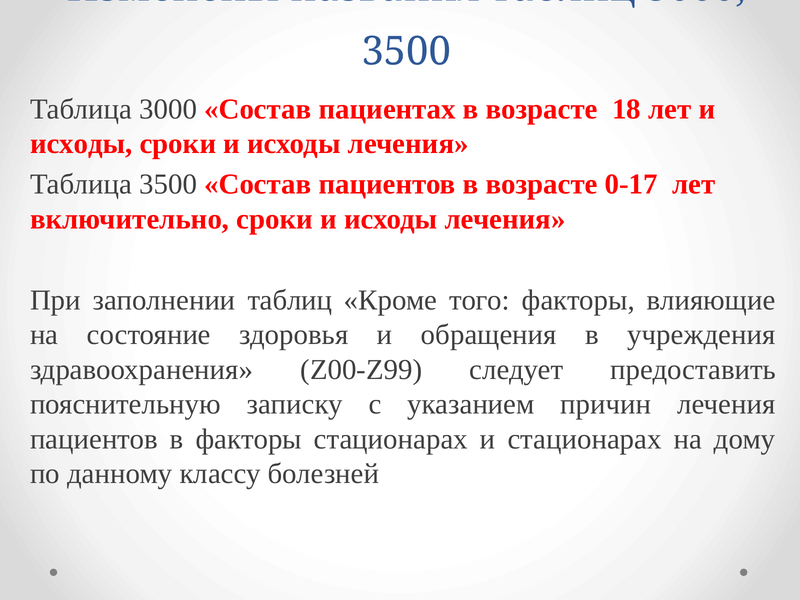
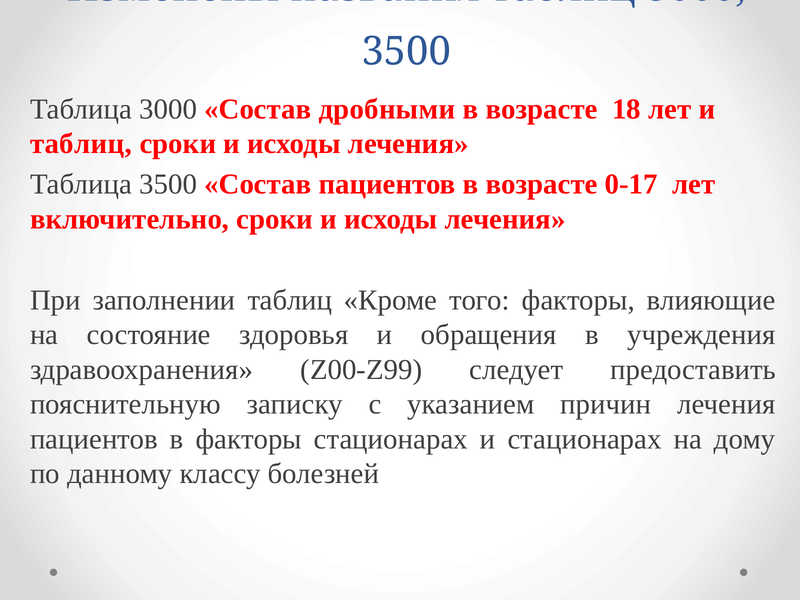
пациентах: пациентах -> дробными
исходы at (81, 144): исходы -> таблиц
